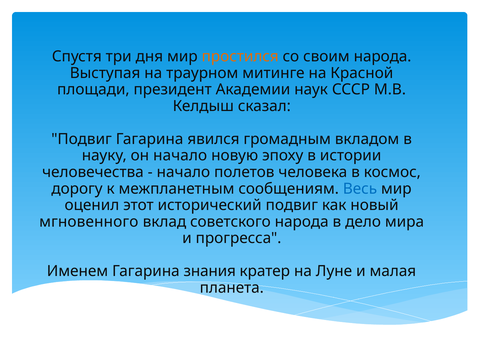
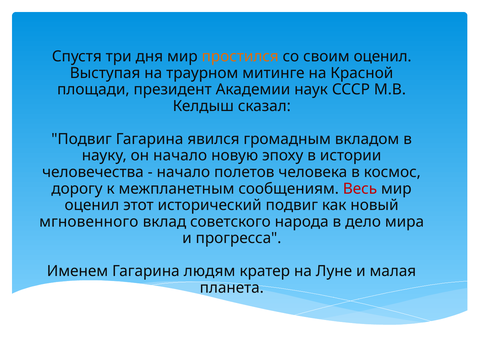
своим народа: народа -> оценил
Весь colour: blue -> red
знания: знания -> людям
